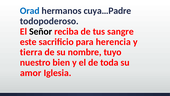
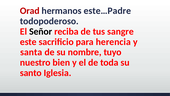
Orad colour: blue -> red
cuya…Padre: cuya…Padre -> este…Padre
tierra: tierra -> santa
amor: amor -> santo
